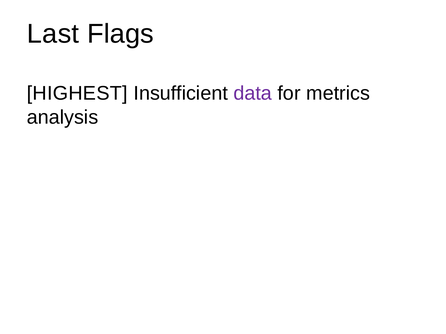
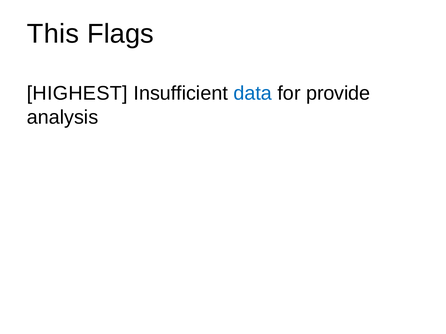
Last: Last -> This
data colour: purple -> blue
metrics: metrics -> provide
